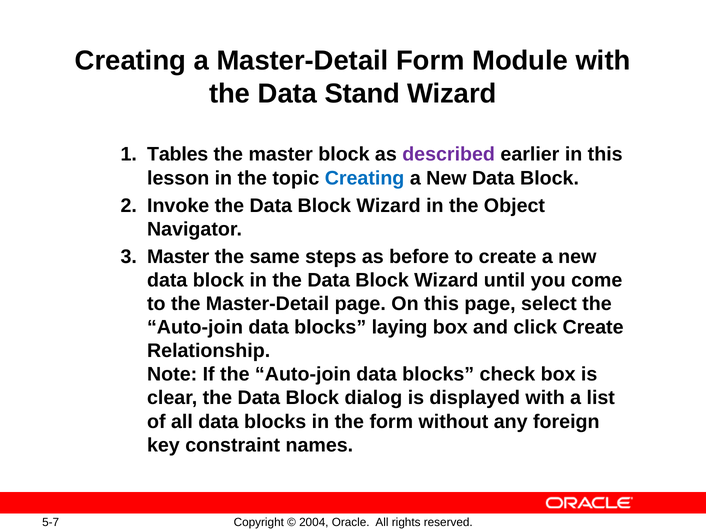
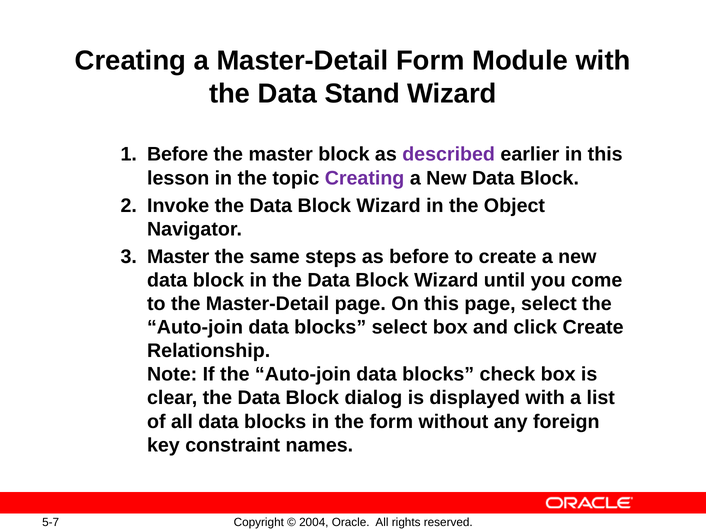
1 Tables: Tables -> Before
Creating at (365, 178) colour: blue -> purple
blocks laying: laying -> select
